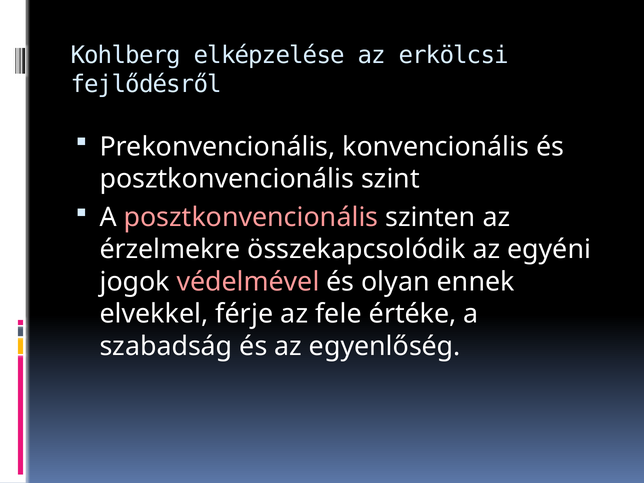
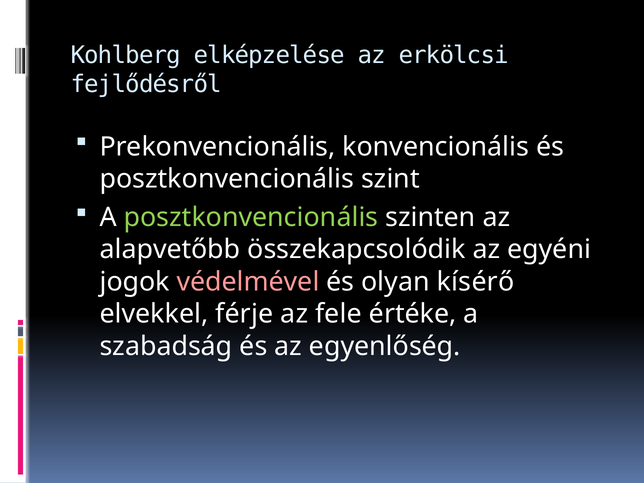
posztkonvencionális at (251, 217) colour: pink -> light green
érzelmekre: érzelmekre -> alapvetőbb
ennek: ennek -> kísérő
